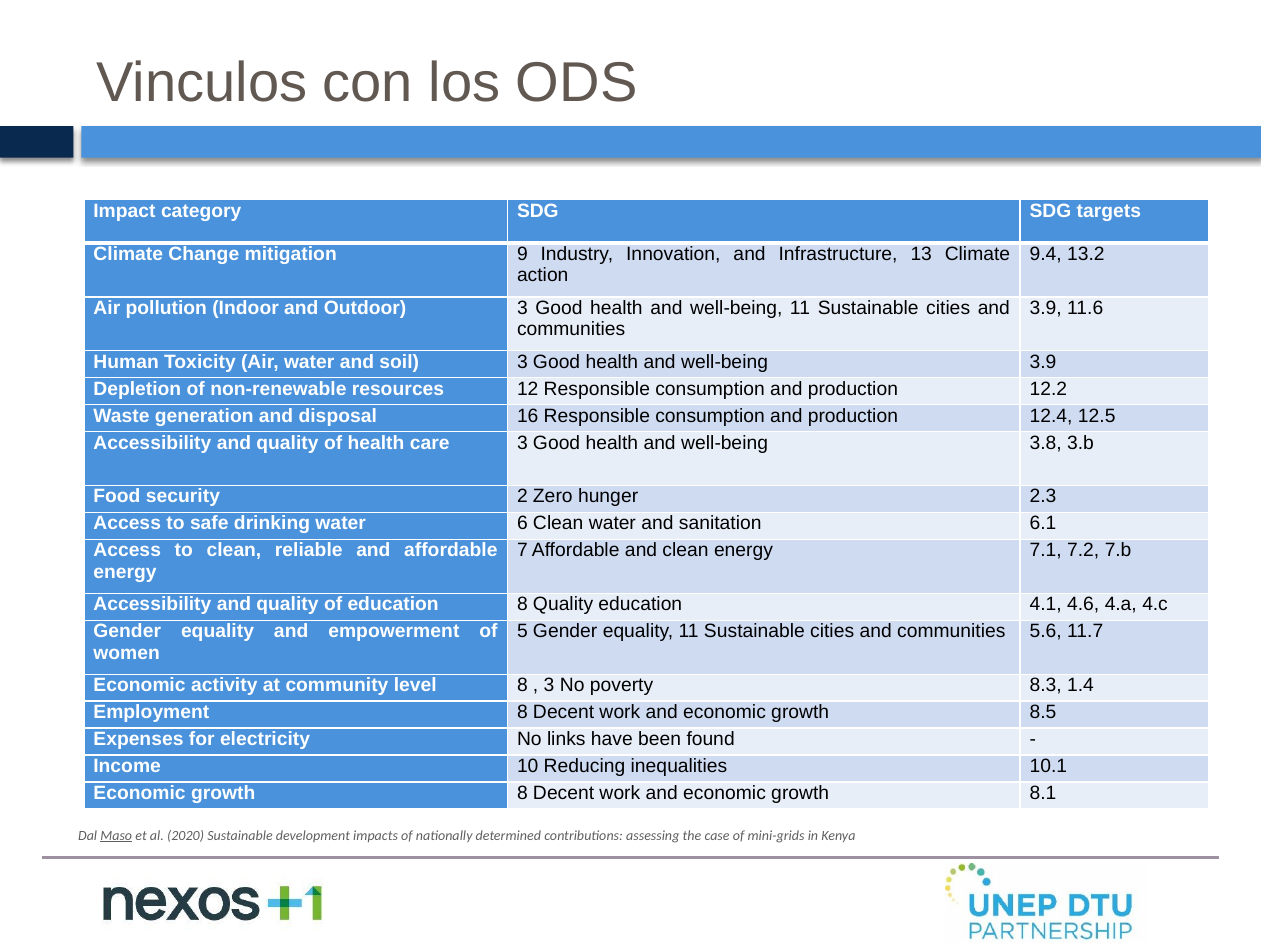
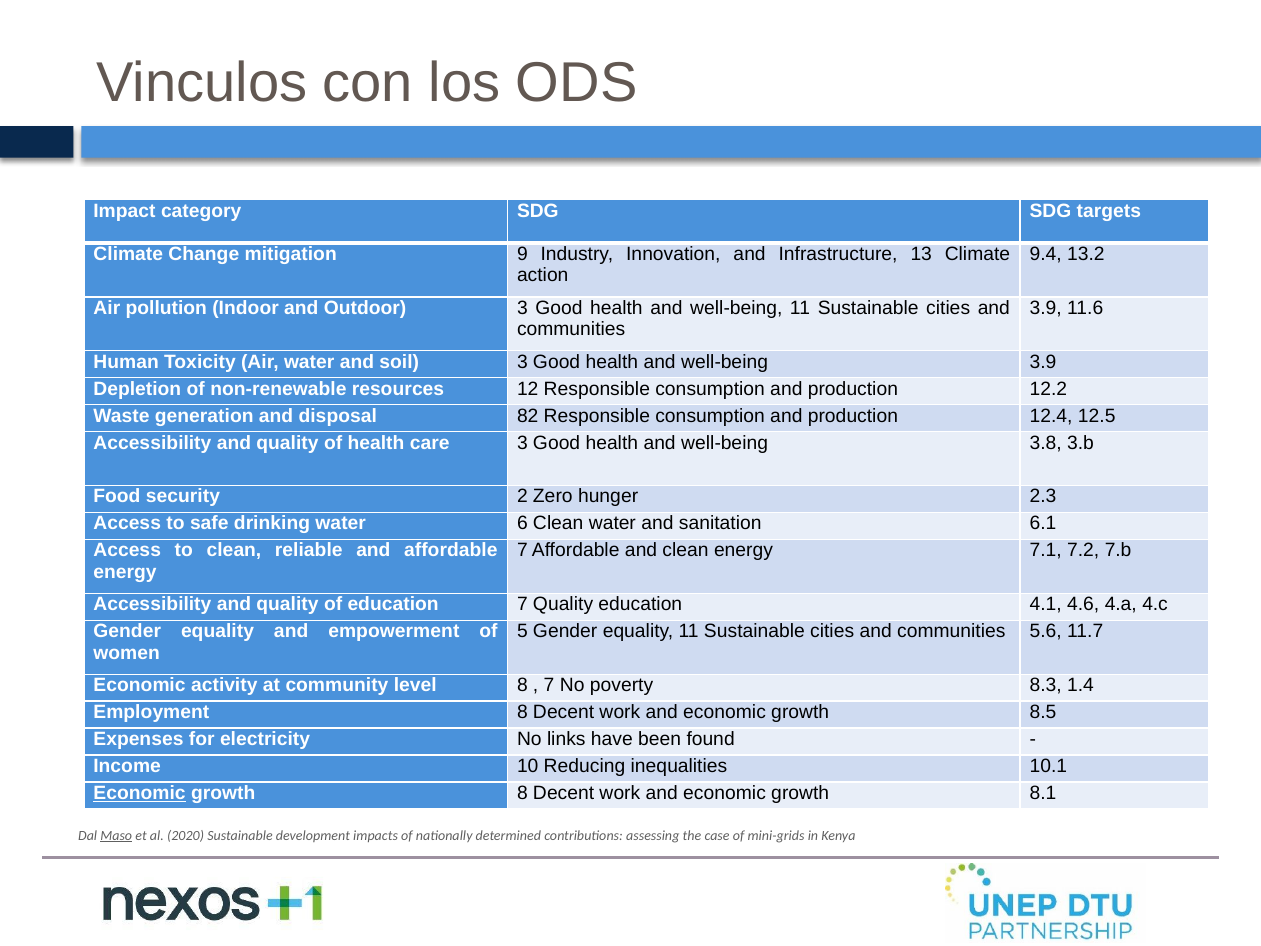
16: 16 -> 82
education 8: 8 -> 7
3 at (549, 685): 3 -> 7
Economic at (140, 793) underline: none -> present
